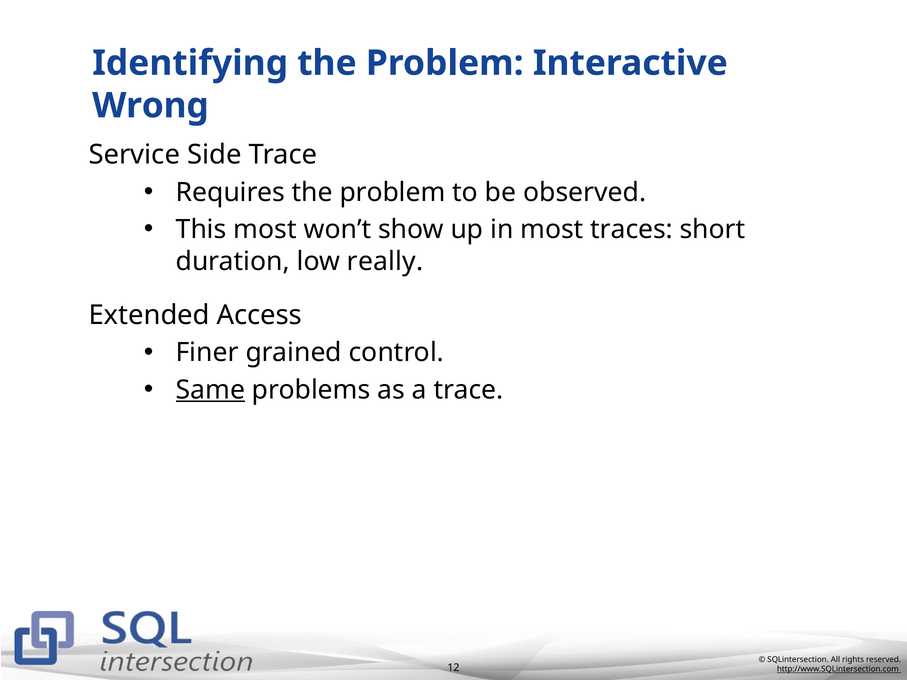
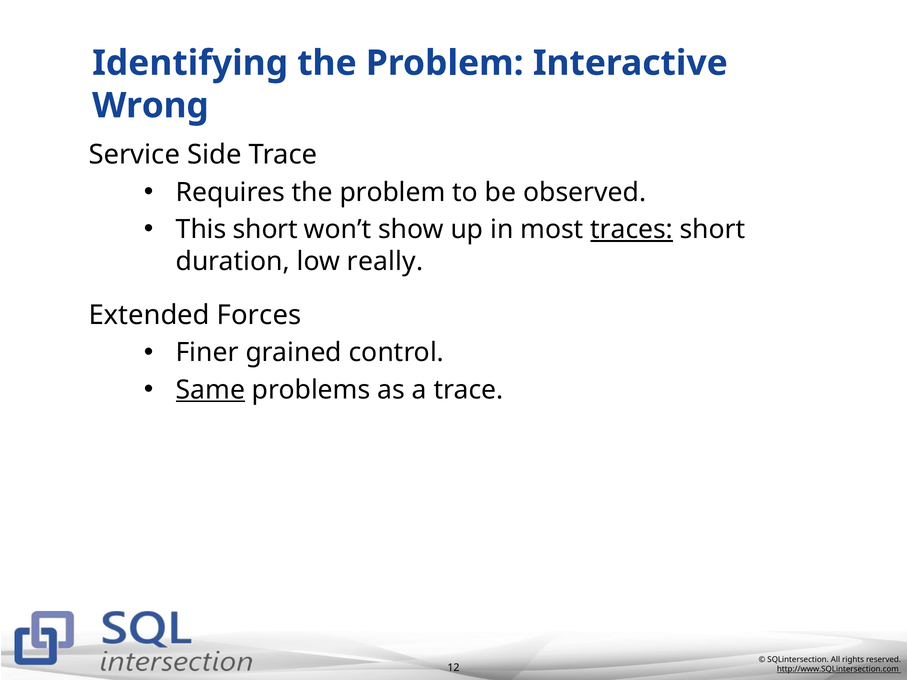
This most: most -> short
traces underline: none -> present
Access: Access -> Forces
